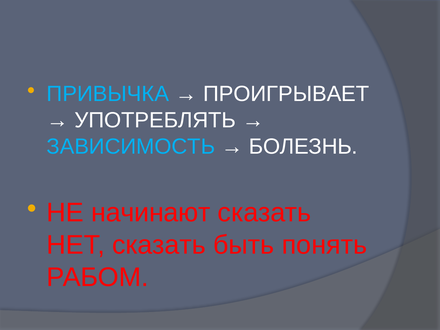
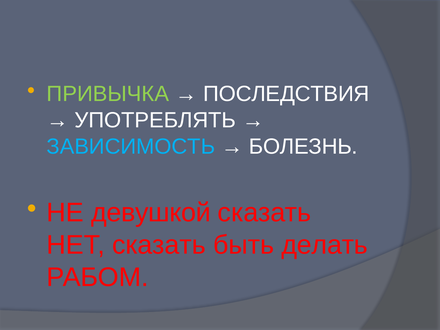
ПРИВЫЧКА colour: light blue -> light green
ПРОИГРЫВАЕТ: ПРОИГРЫВАЕТ -> ПОСЛЕДСТВИЯ
начинают: начинают -> девушкой
понять: понять -> делать
